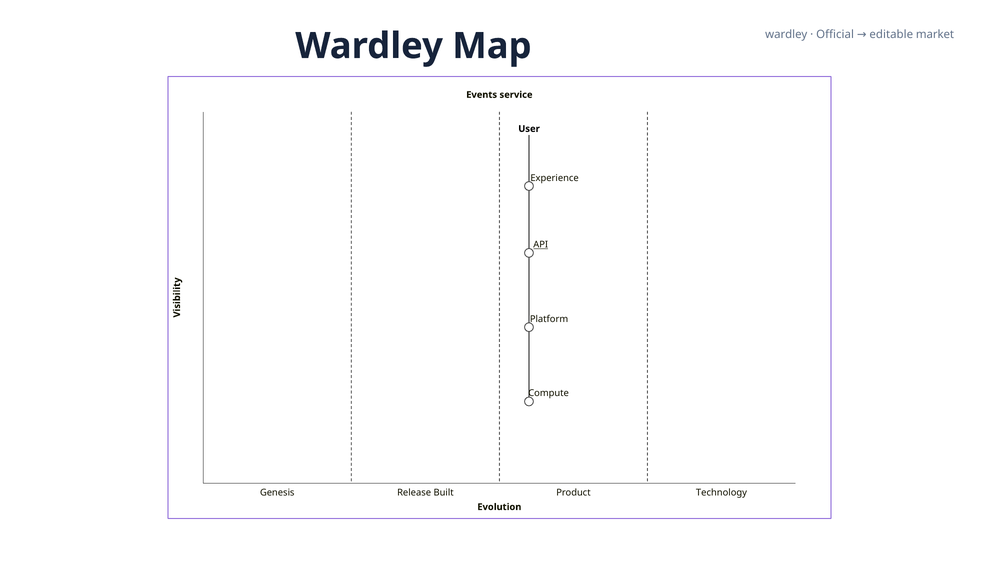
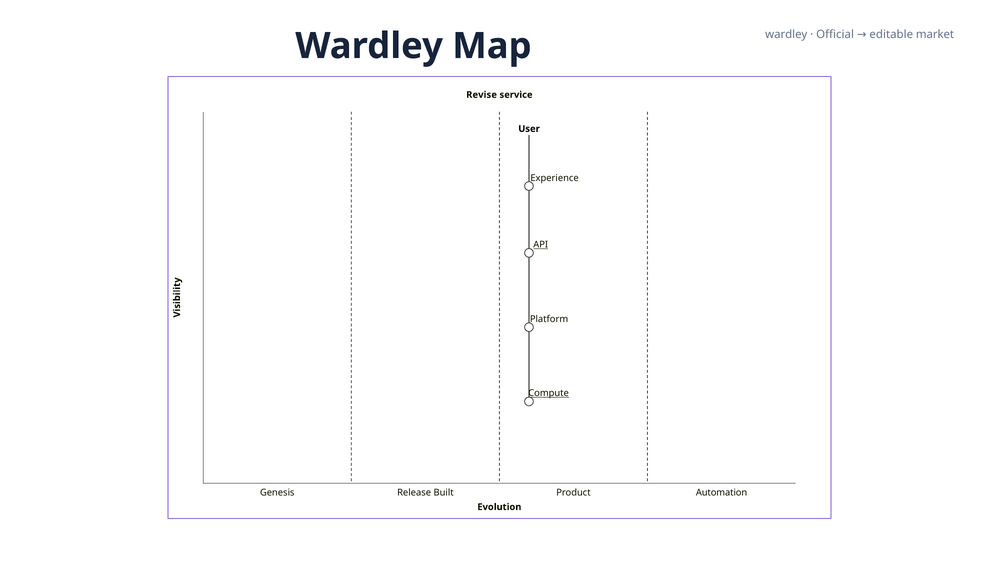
Events: Events -> Revise
Compute underline: none -> present
Technology: Technology -> Automation
